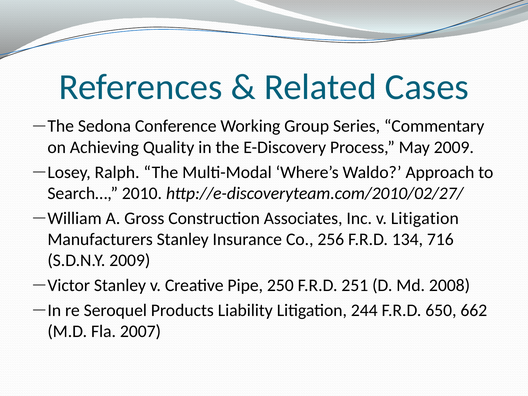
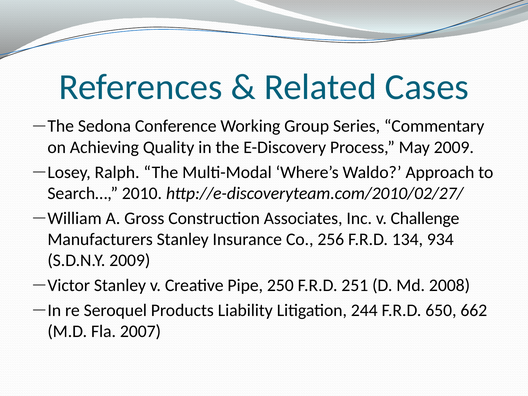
v Litigation: Litigation -> Challenge
716: 716 -> 934
